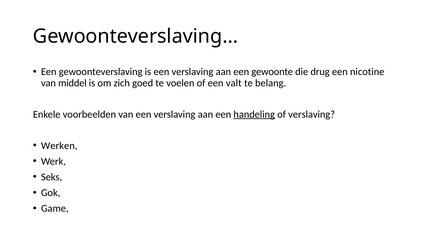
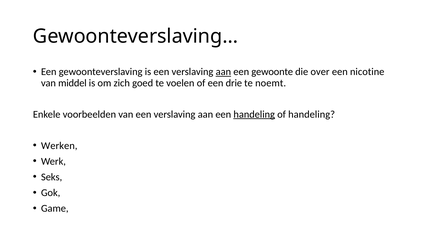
aan at (223, 72) underline: none -> present
drug: drug -> over
valt: valt -> drie
belang: belang -> noemt
of verslaving: verslaving -> handeling
